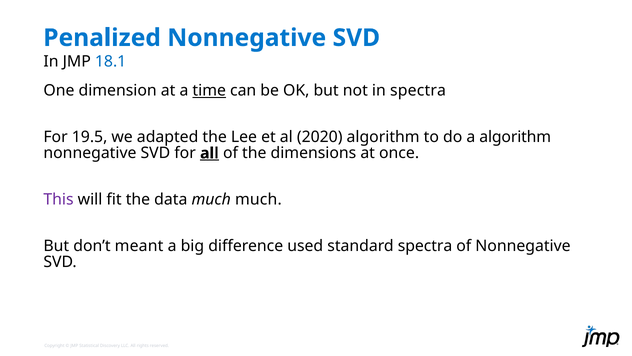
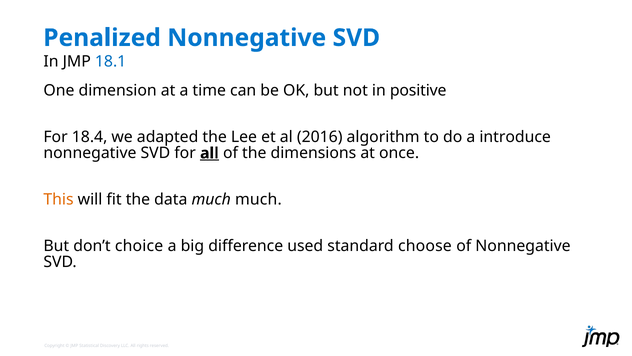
time underline: present -> none
in spectra: spectra -> positive
19.5: 19.5 -> 18.4
2020: 2020 -> 2016
a algorithm: algorithm -> introduce
This colour: purple -> orange
meant: meant -> choice
standard spectra: spectra -> choose
